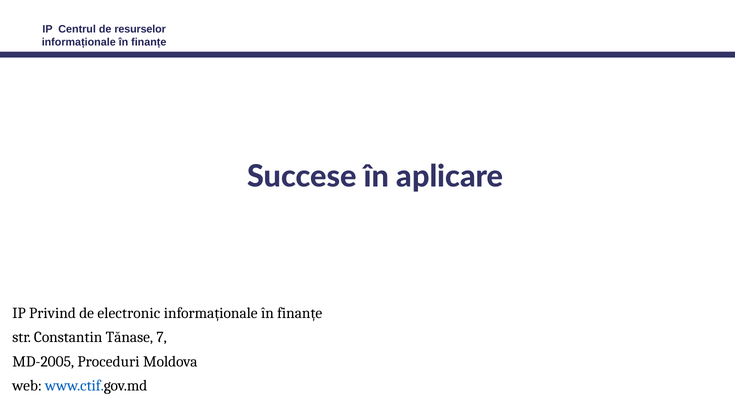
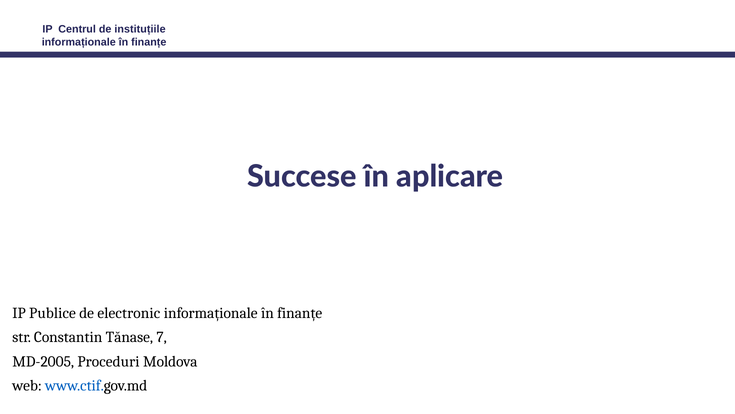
resurselor: resurselor -> instituțiile
Privind: Privind -> Publice
